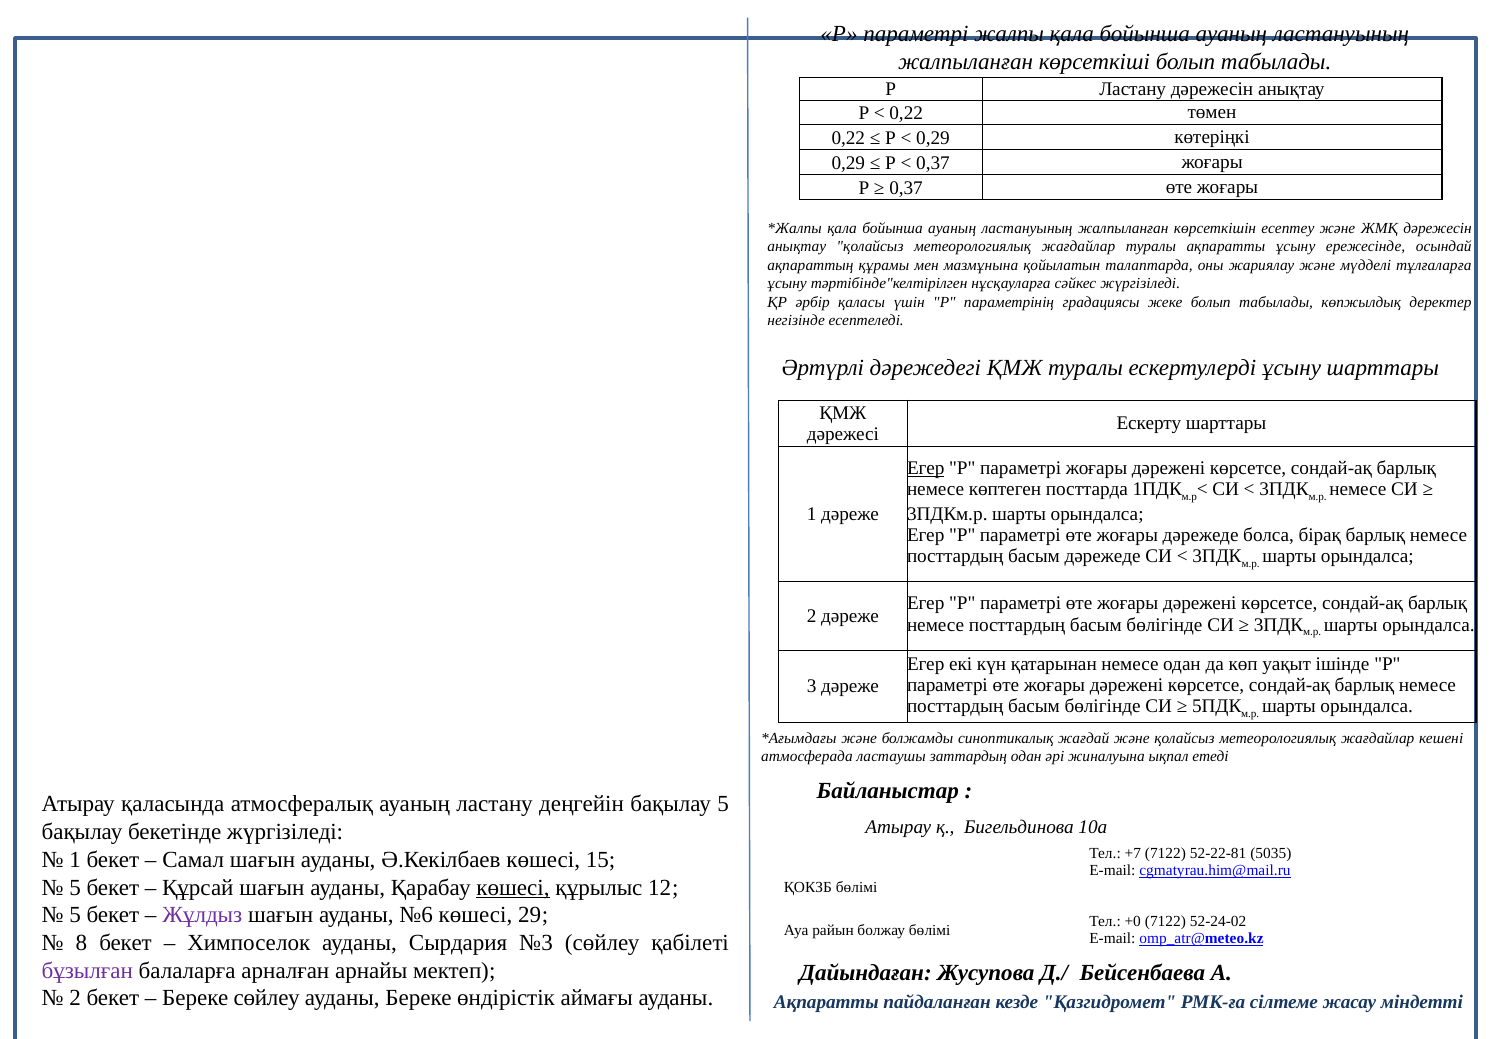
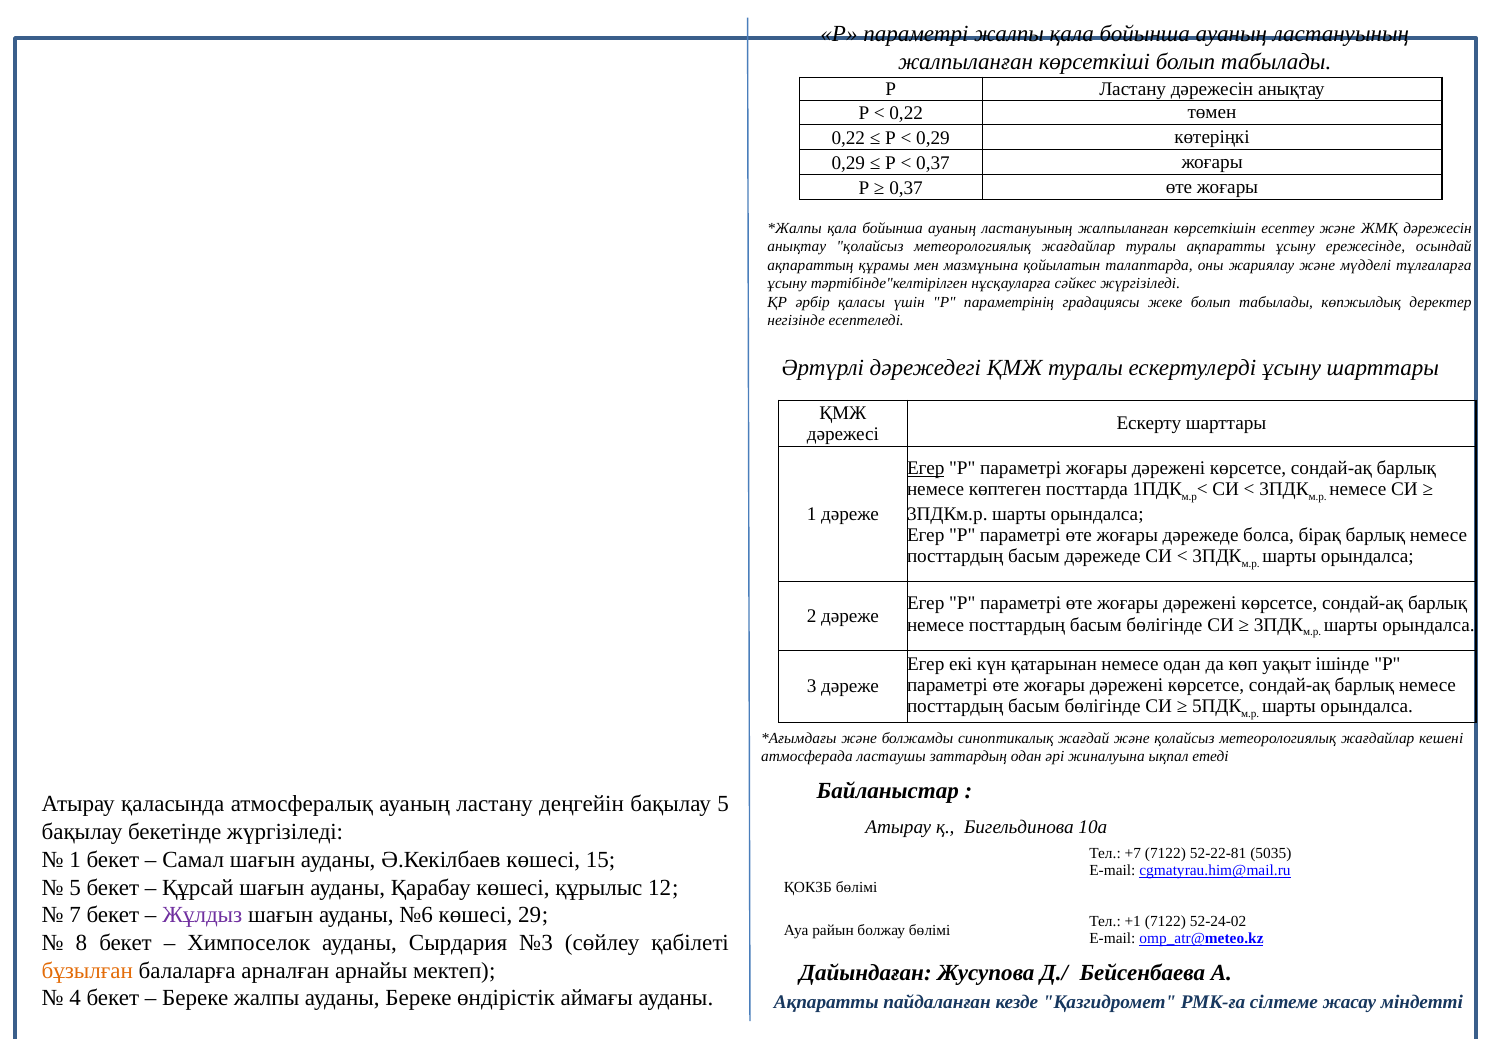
көшесі at (513, 887) underline: present -> none
5 at (75, 915): 5 -> 7
+0: +0 -> +1
бұзылған colour: purple -> orange
2 at (75, 998): 2 -> 4
Береке сөйлеу: сөйлеу -> жалпы
